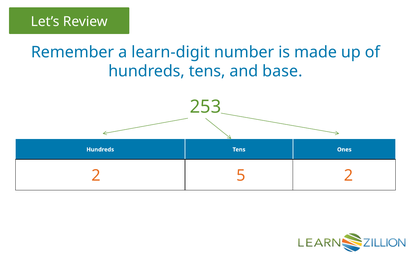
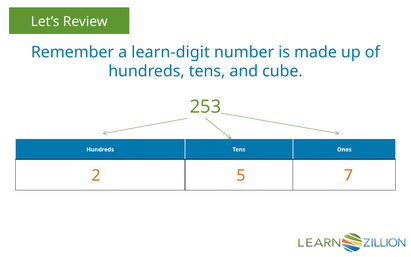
base: base -> cube
5 2: 2 -> 7
